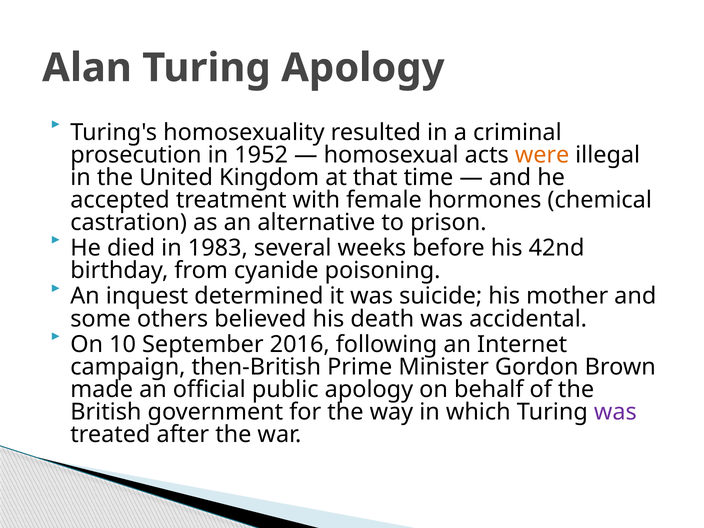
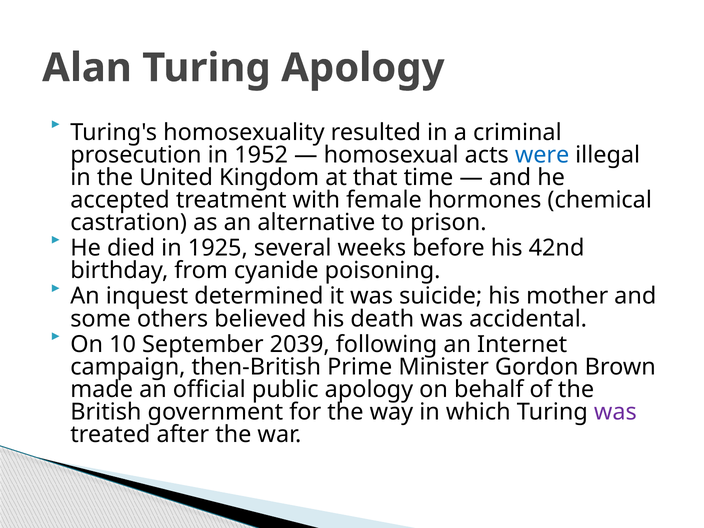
were colour: orange -> blue
1983: 1983 -> 1925
2016: 2016 -> 2039
